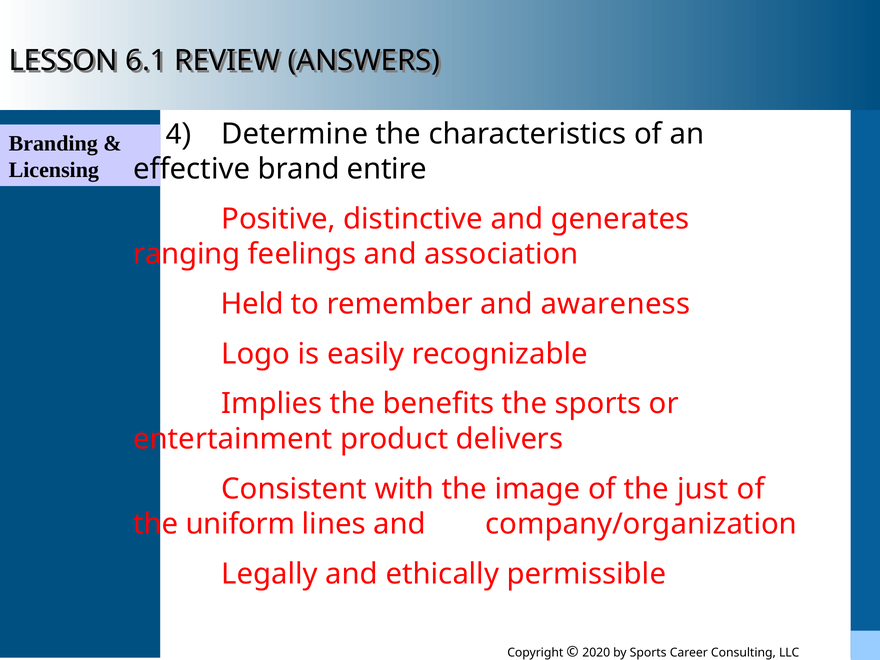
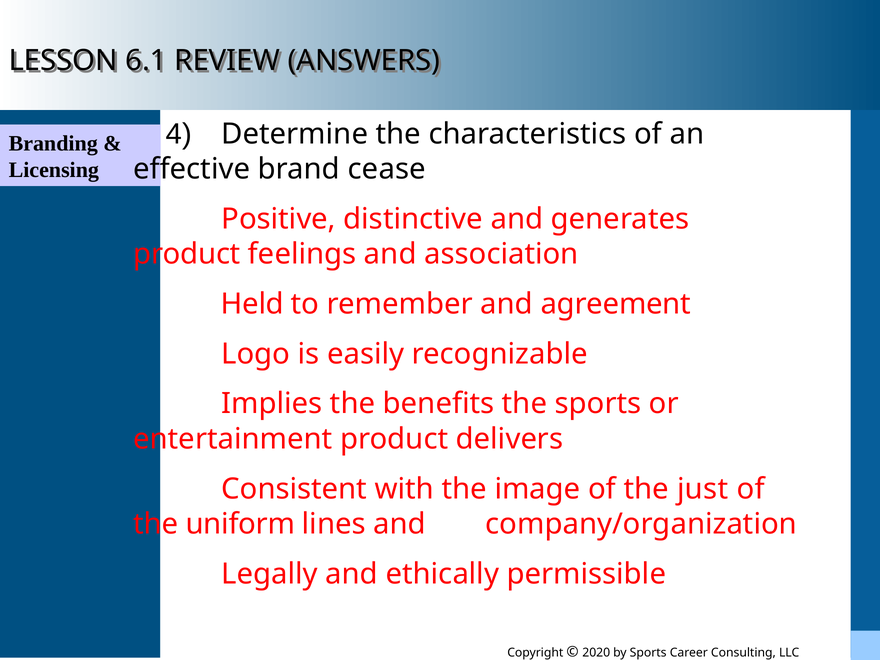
entire: entire -> cease
ranging at (187, 254): ranging -> product
awareness: awareness -> agreement
